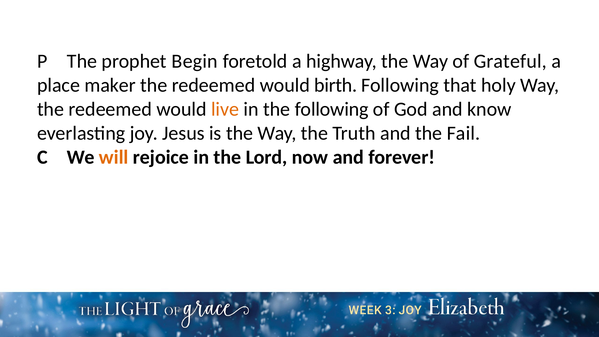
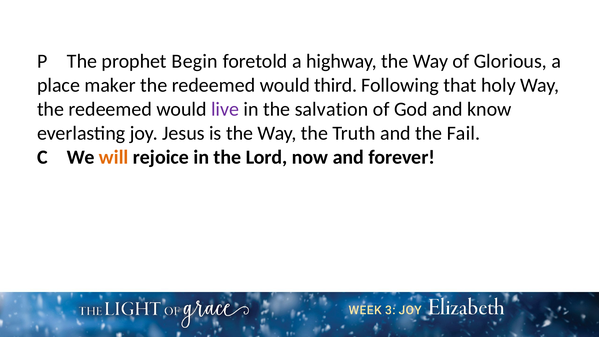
Grateful: Grateful -> Glorious
birth: birth -> third
live colour: orange -> purple
the following: following -> salvation
